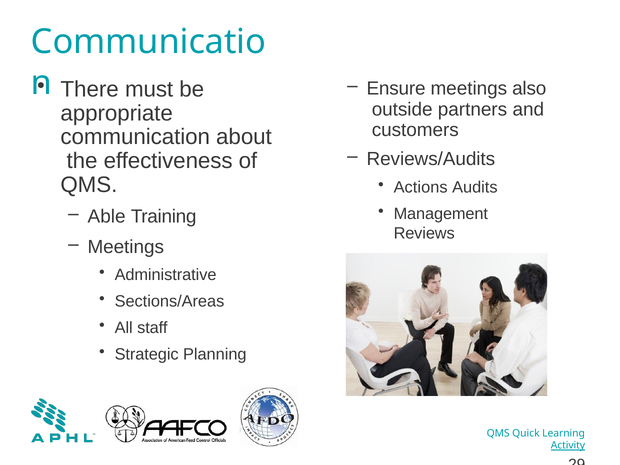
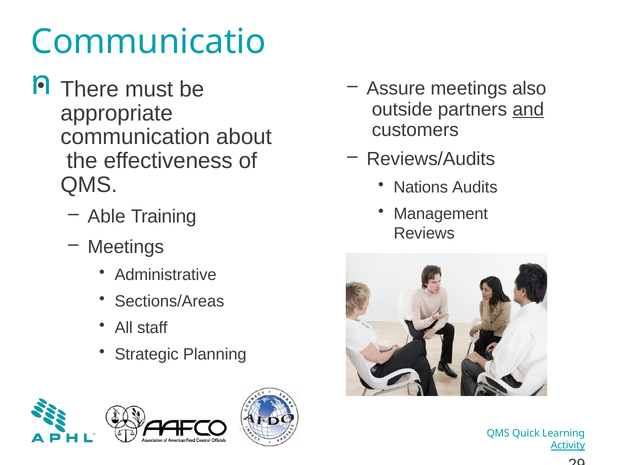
Ensure: Ensure -> Assure
and underline: none -> present
Actions: Actions -> Nations
